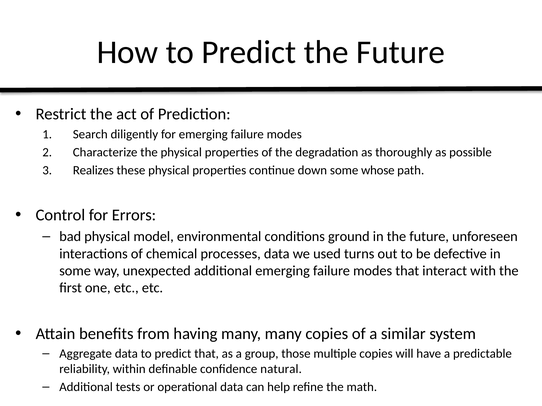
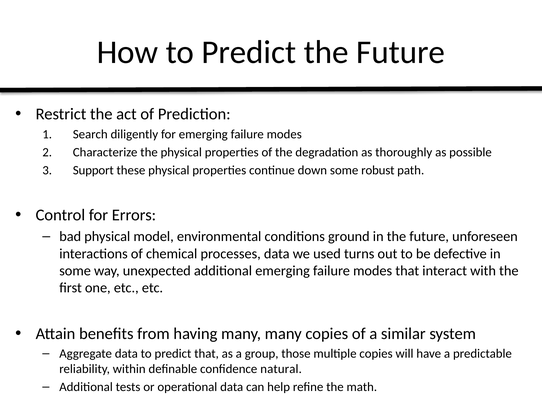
Realizes: Realizes -> Support
whose: whose -> robust
